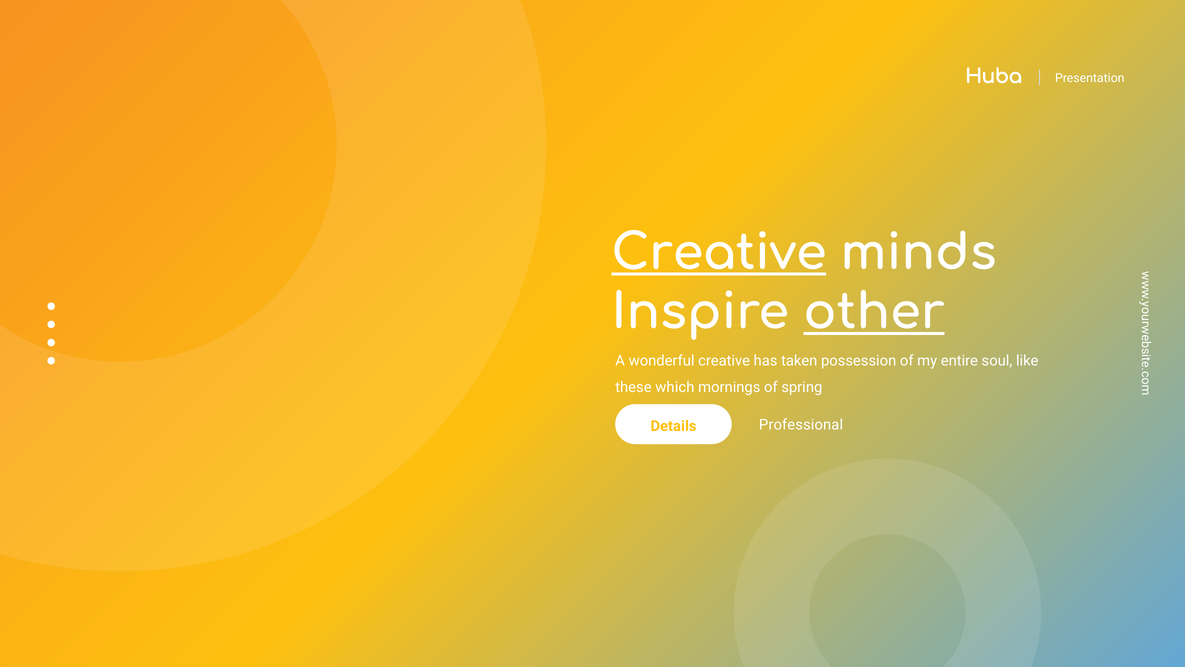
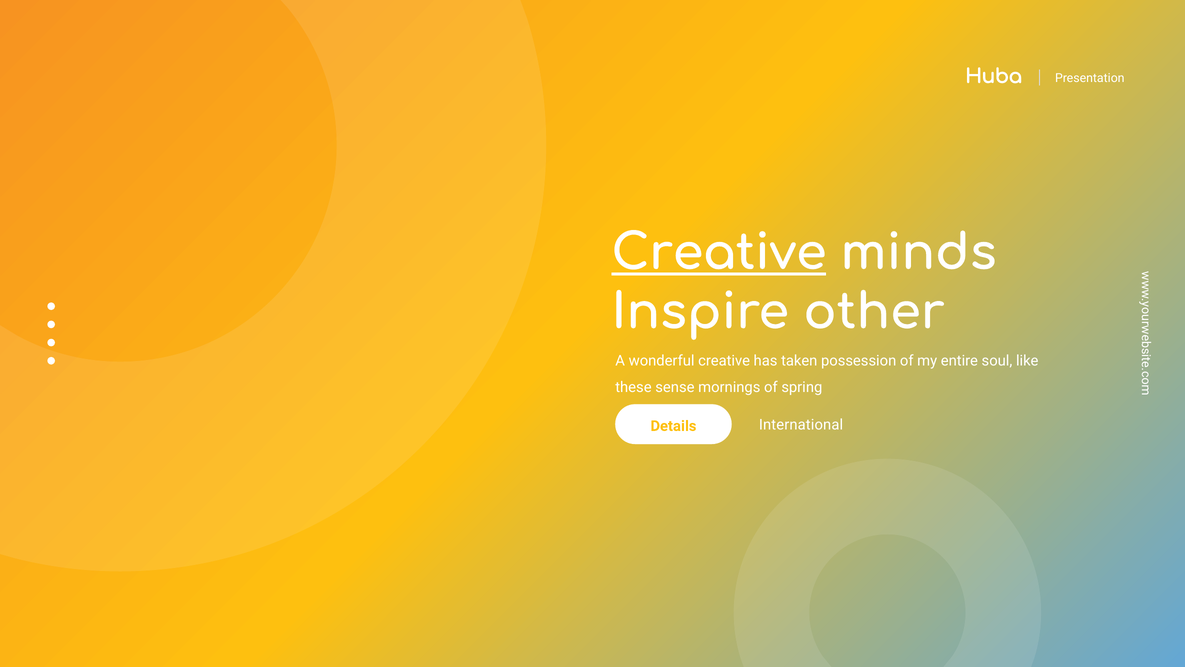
other underline: present -> none
which: which -> sense
Professional: Professional -> International
